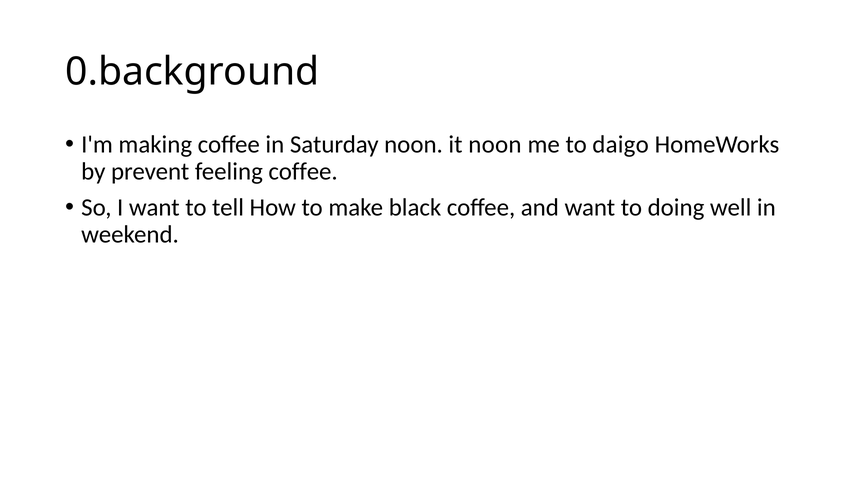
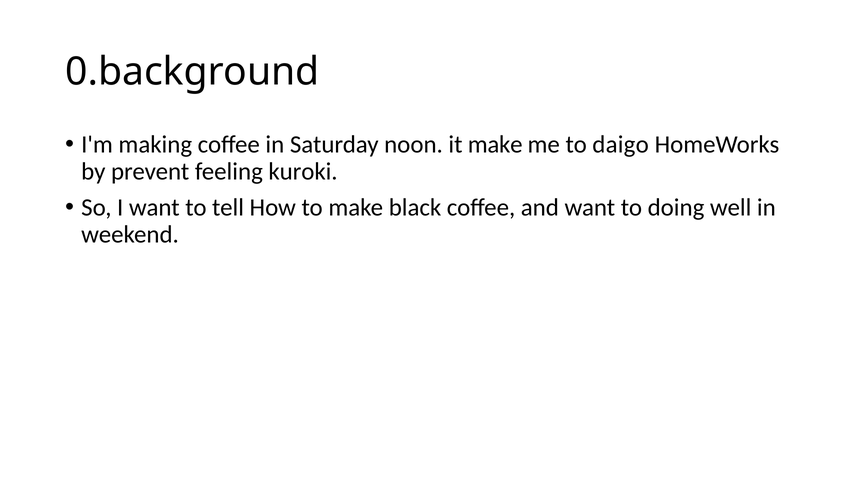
it noon: noon -> make
feeling coffee: coffee -> kuroki
